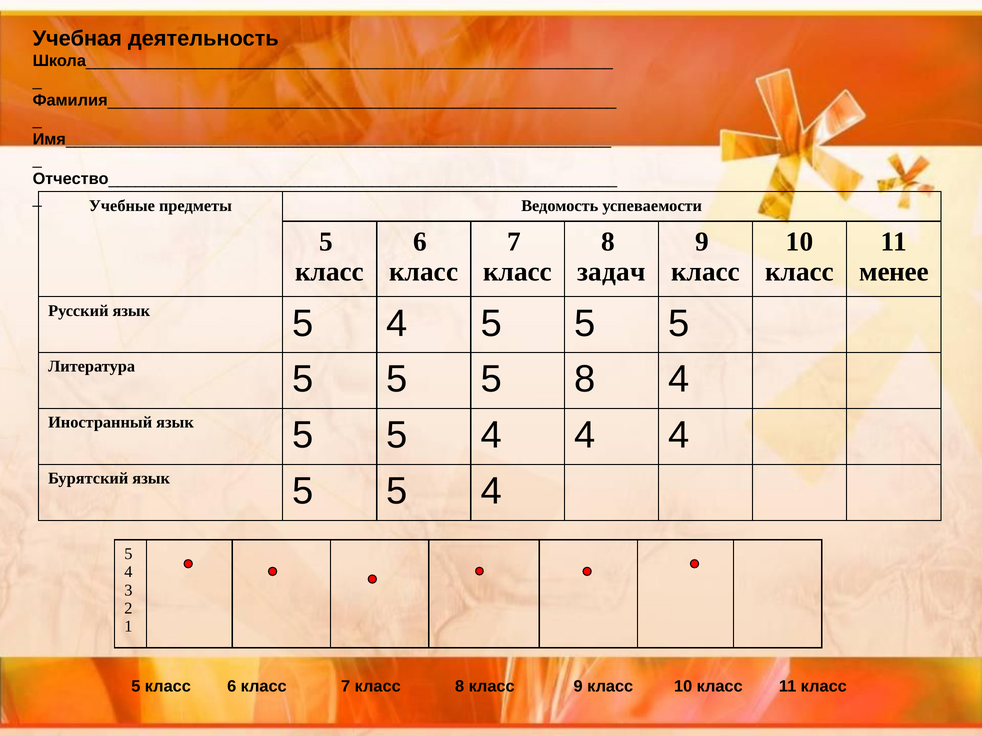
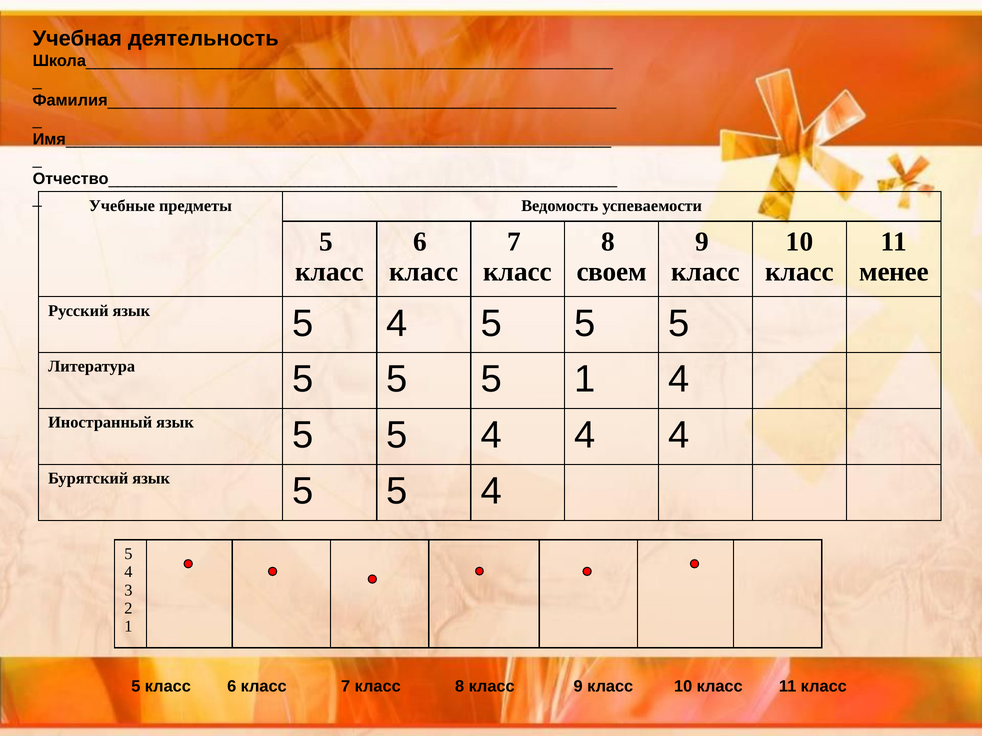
задач: задач -> своем
5 8: 8 -> 1
